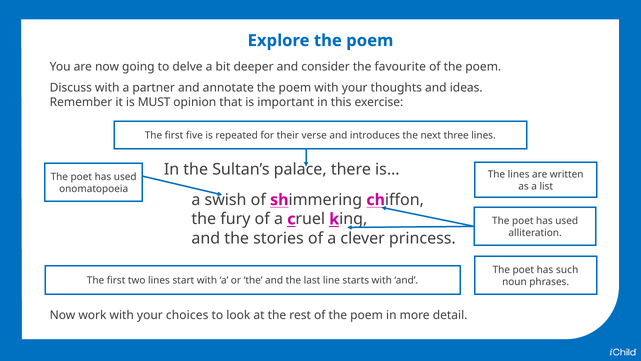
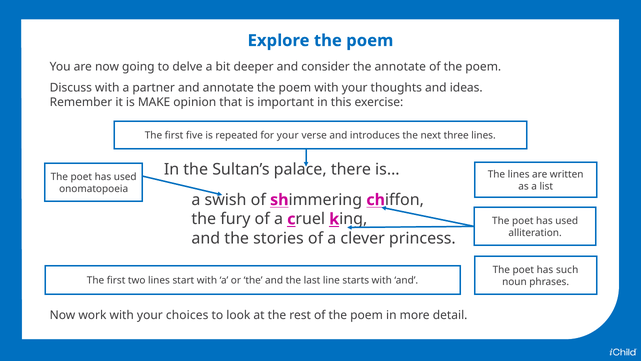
the favourite: favourite -> annotate
MUST: MUST -> MAKE
for their: their -> your
